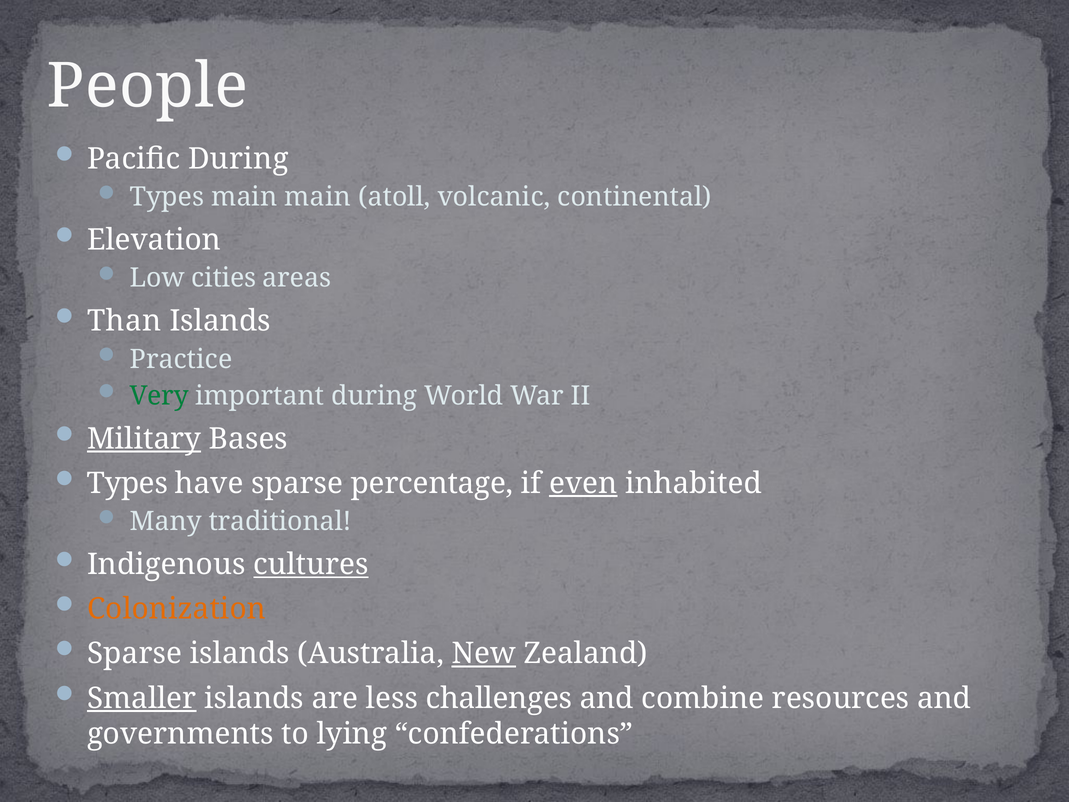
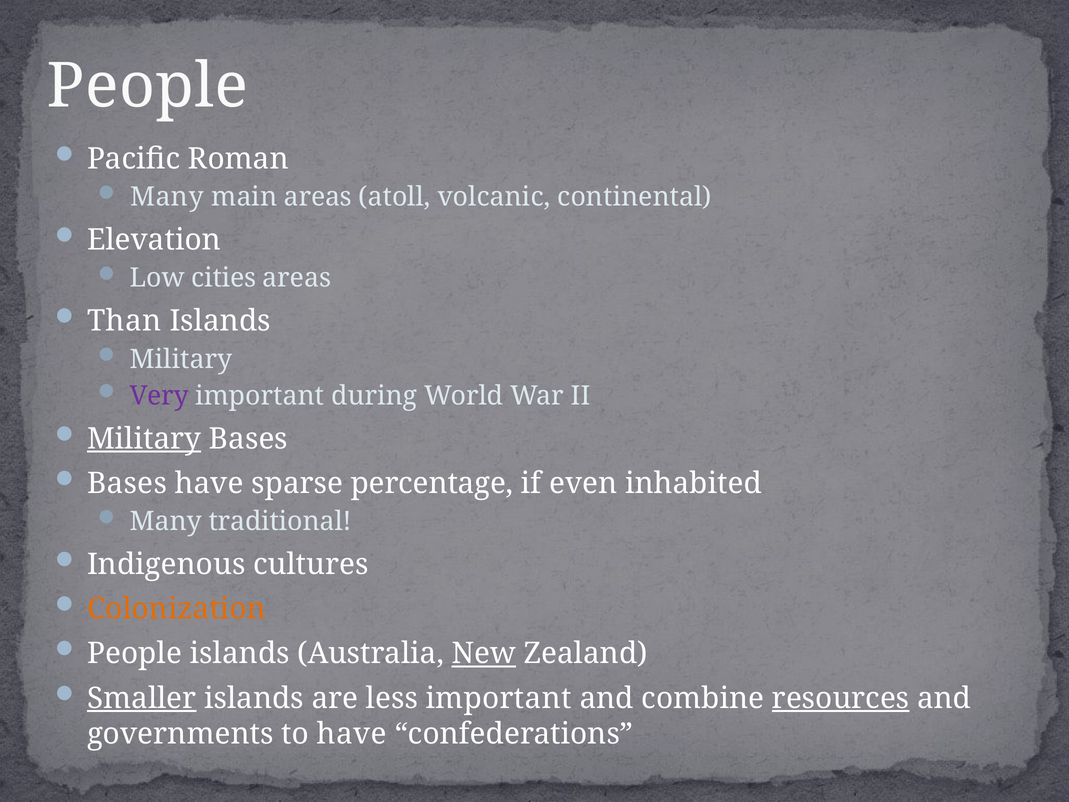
Pacific During: During -> Roman
Types at (167, 197): Types -> Many
main main: main -> areas
Practice at (181, 359): Practice -> Military
Very colour: green -> purple
Types at (127, 483): Types -> Bases
even underline: present -> none
cultures underline: present -> none
Sparse at (135, 653): Sparse -> People
less challenges: challenges -> important
resources underline: none -> present
to lying: lying -> have
